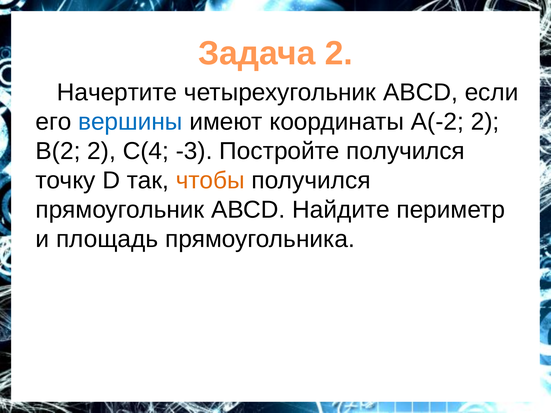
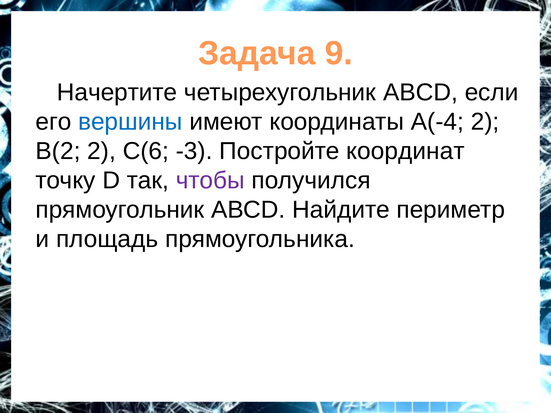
Задача 2: 2 -> 9
А(-2: А(-2 -> А(-4
С(4: С(4 -> С(6
Постройте получился: получился -> координат
чтобы colour: orange -> purple
